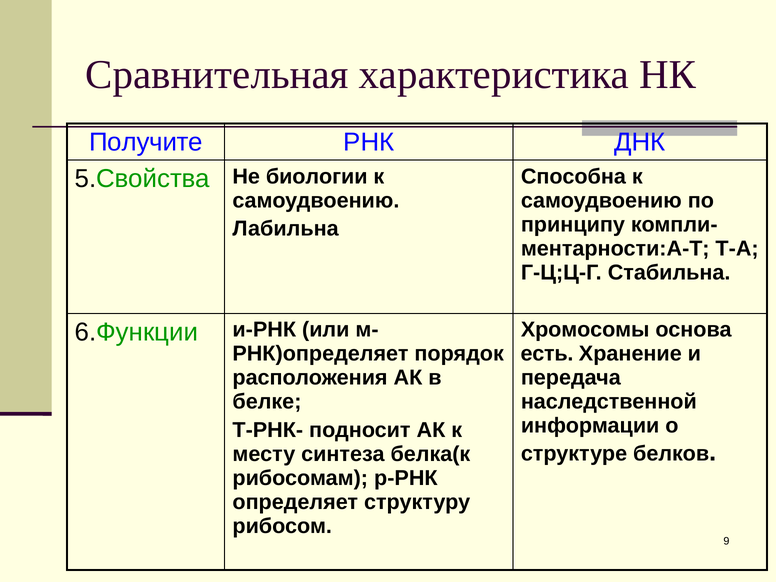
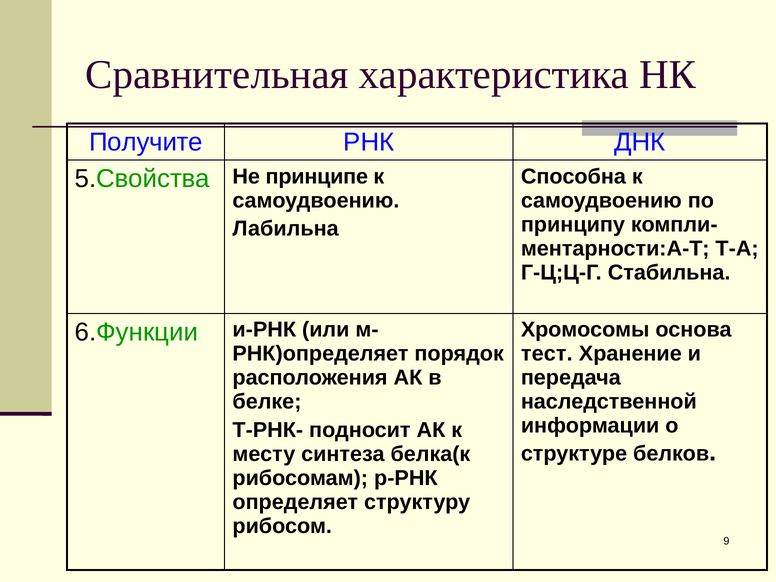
биологии: биологии -> принципе
есть: есть -> тест
